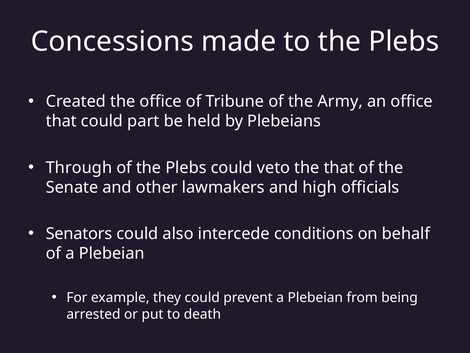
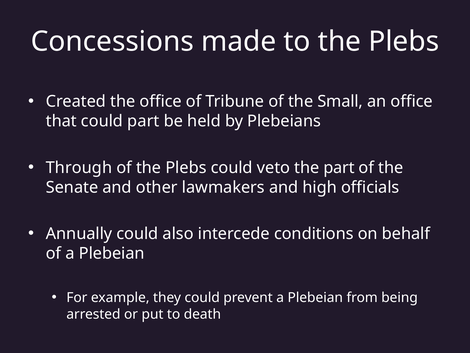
Army: Army -> Small
the that: that -> part
Senators: Senators -> Annually
